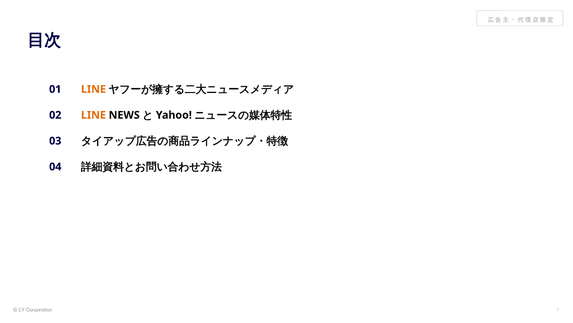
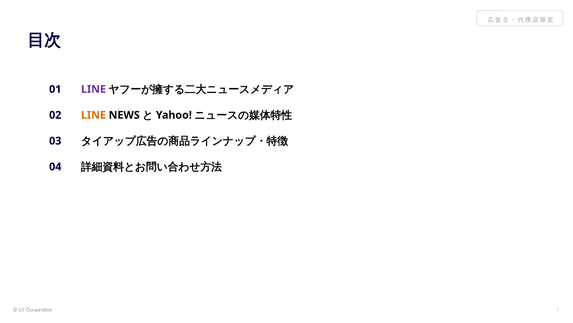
LINE at (93, 89) colour: orange -> purple
